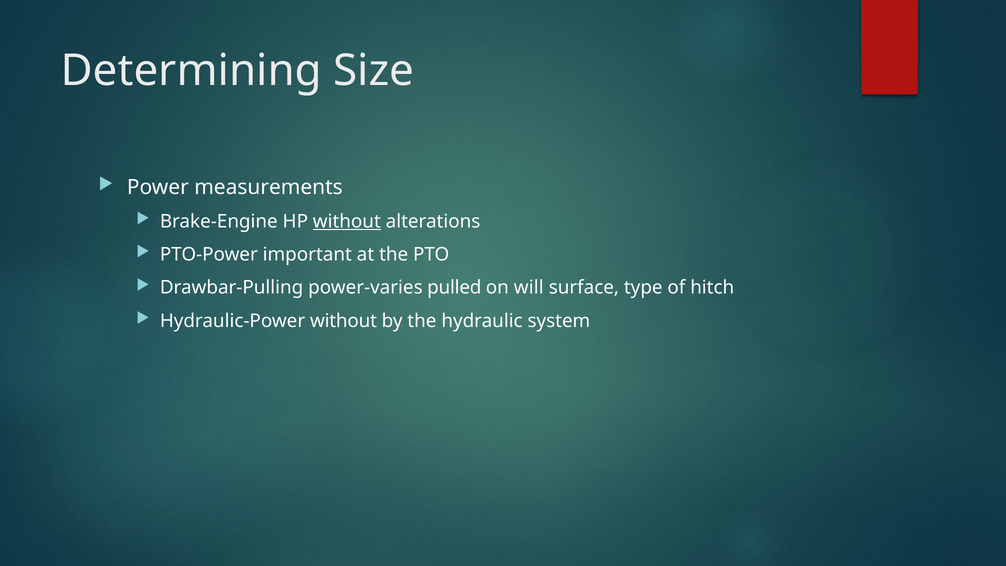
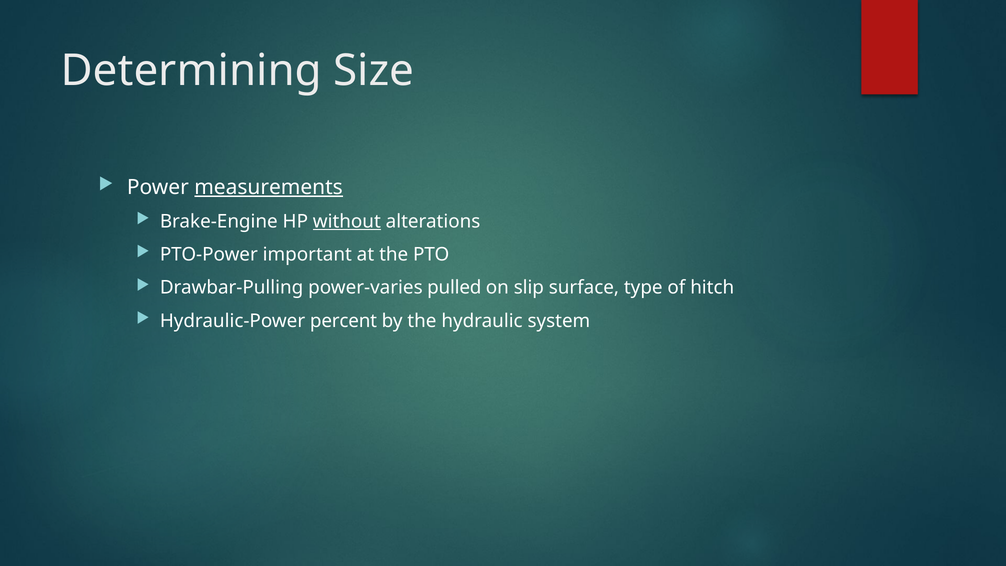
measurements underline: none -> present
will: will -> slip
Hydraulic-Power without: without -> percent
